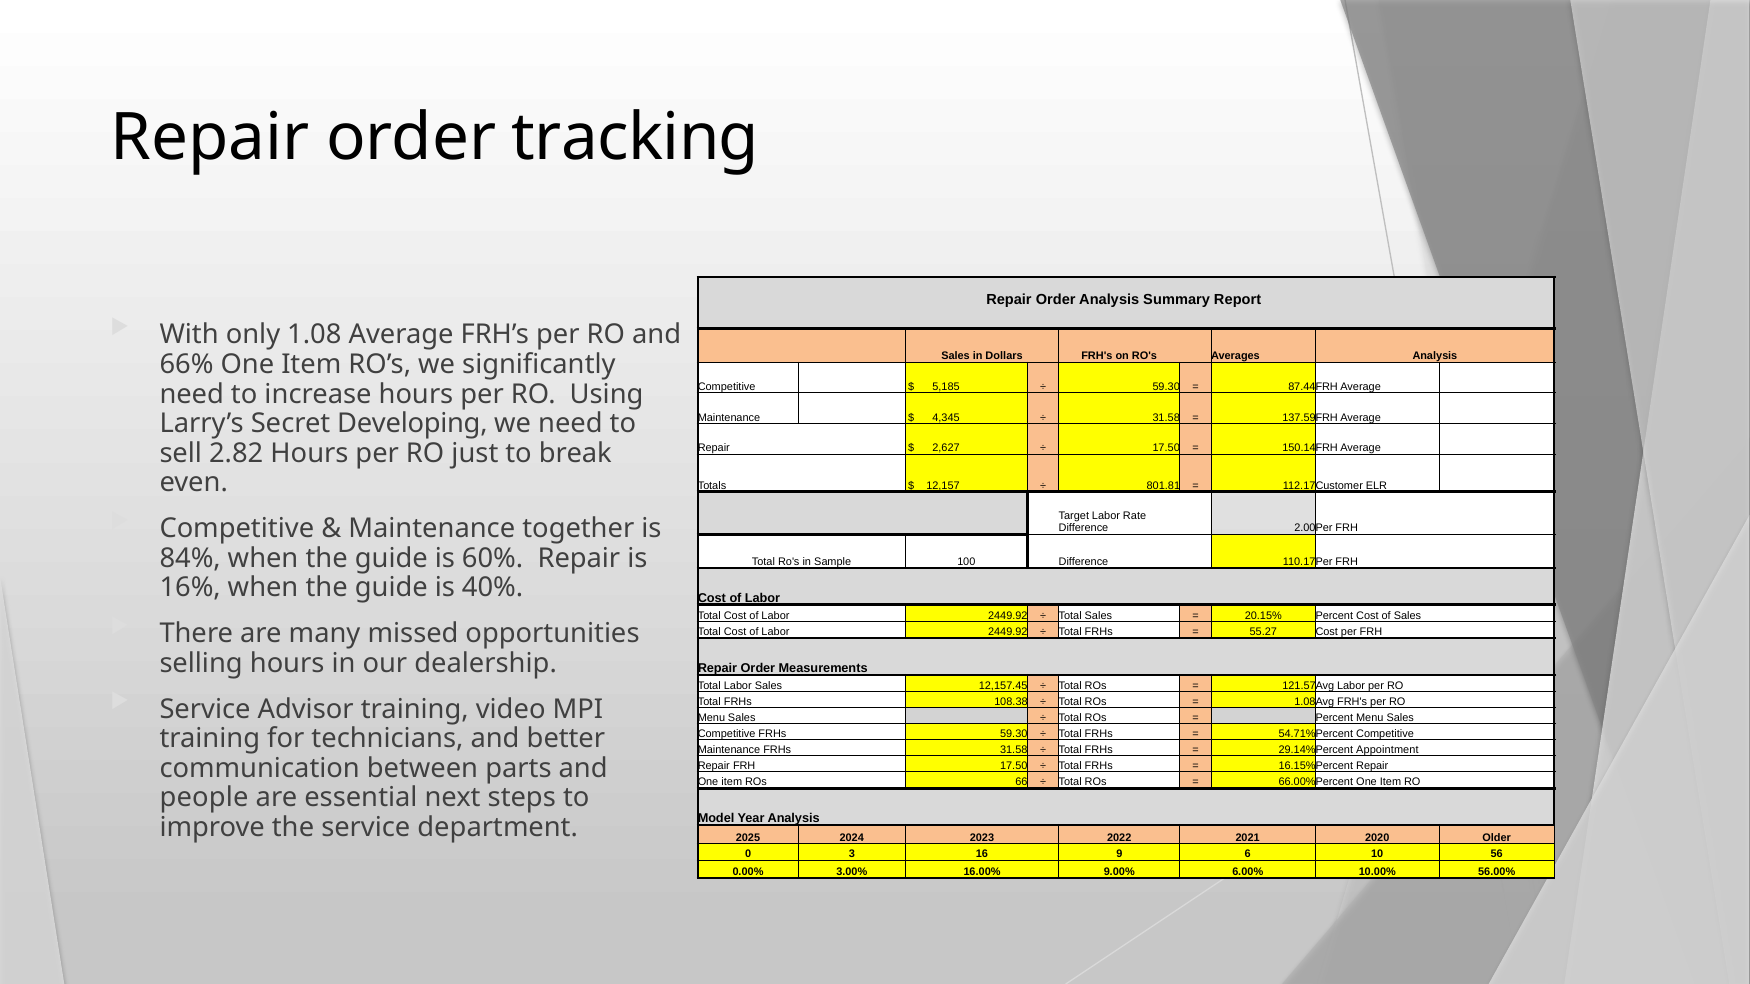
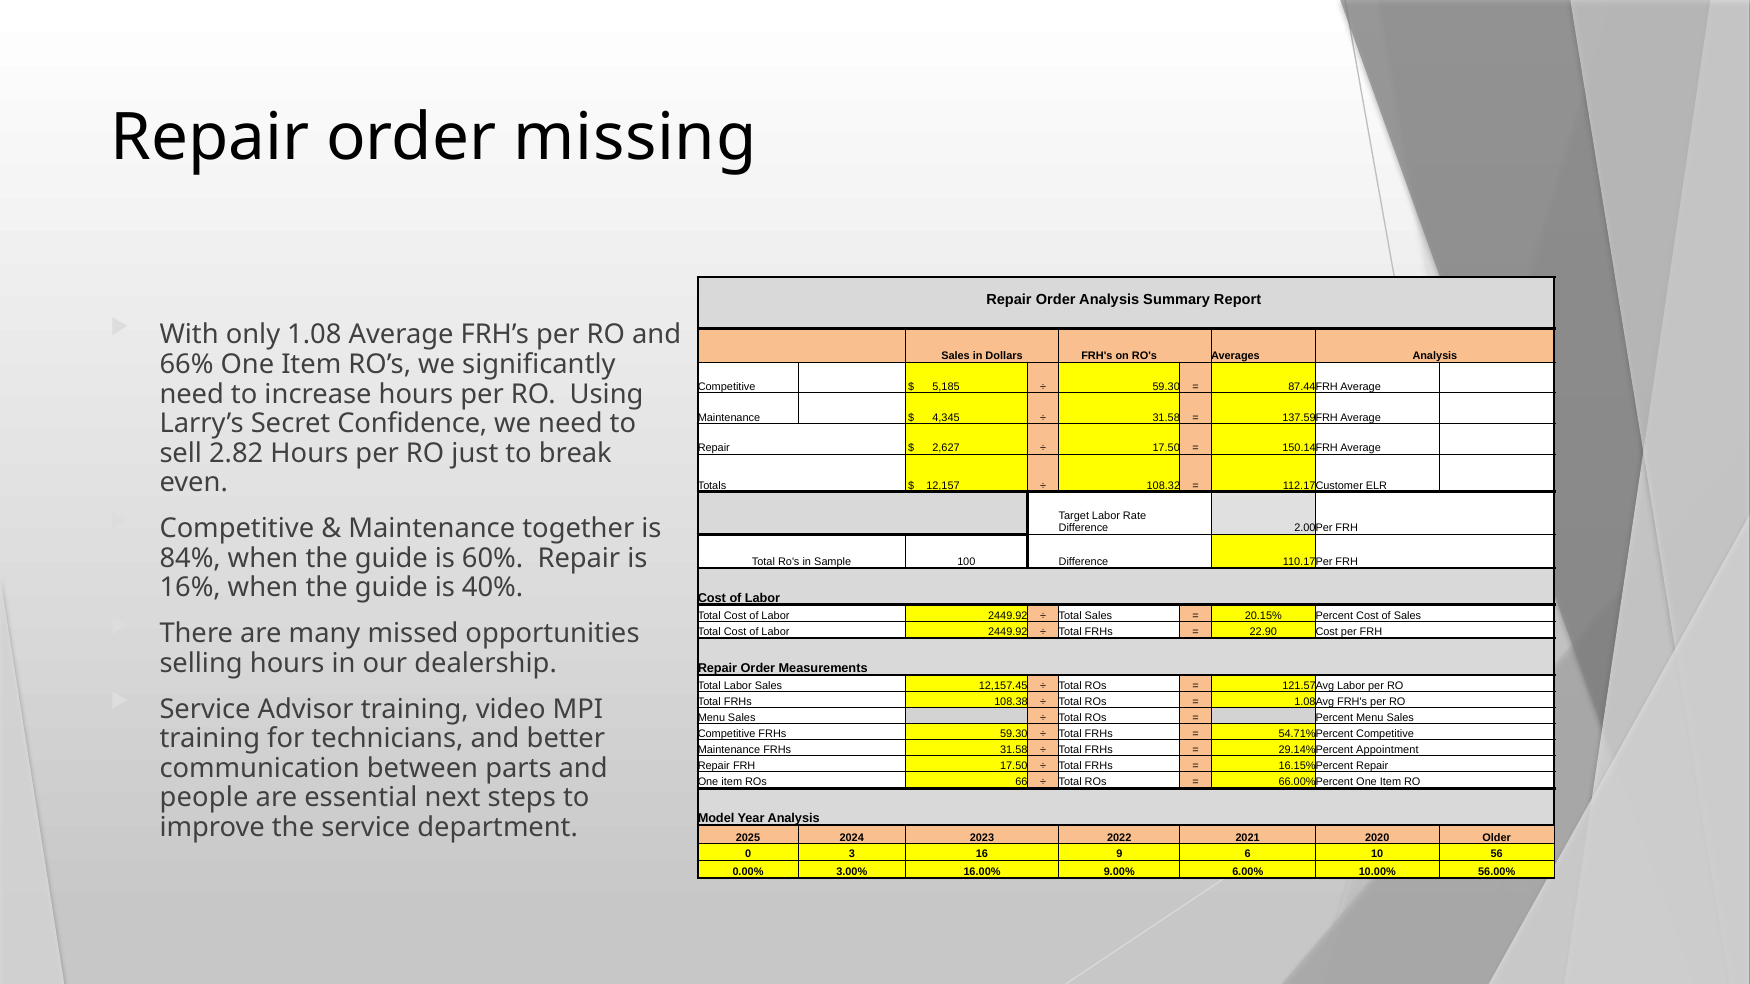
tracking: tracking -> missing
Developing: Developing -> Confidence
801.81: 801.81 -> 108.32
55.27: 55.27 -> 22.90
